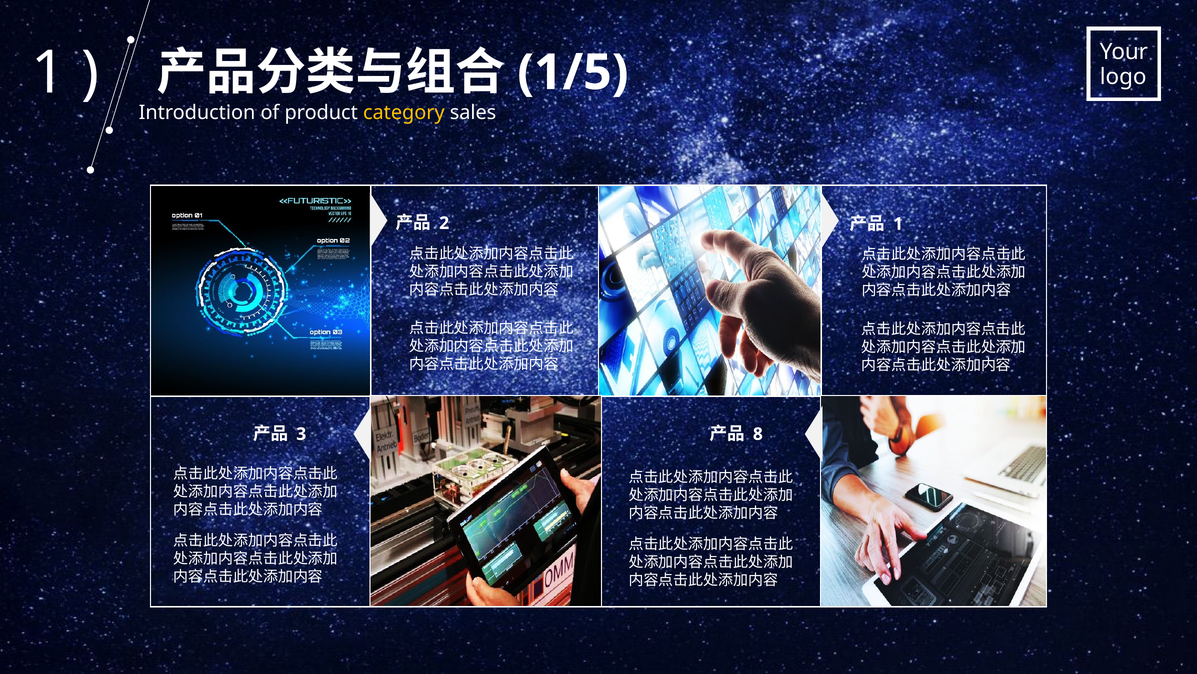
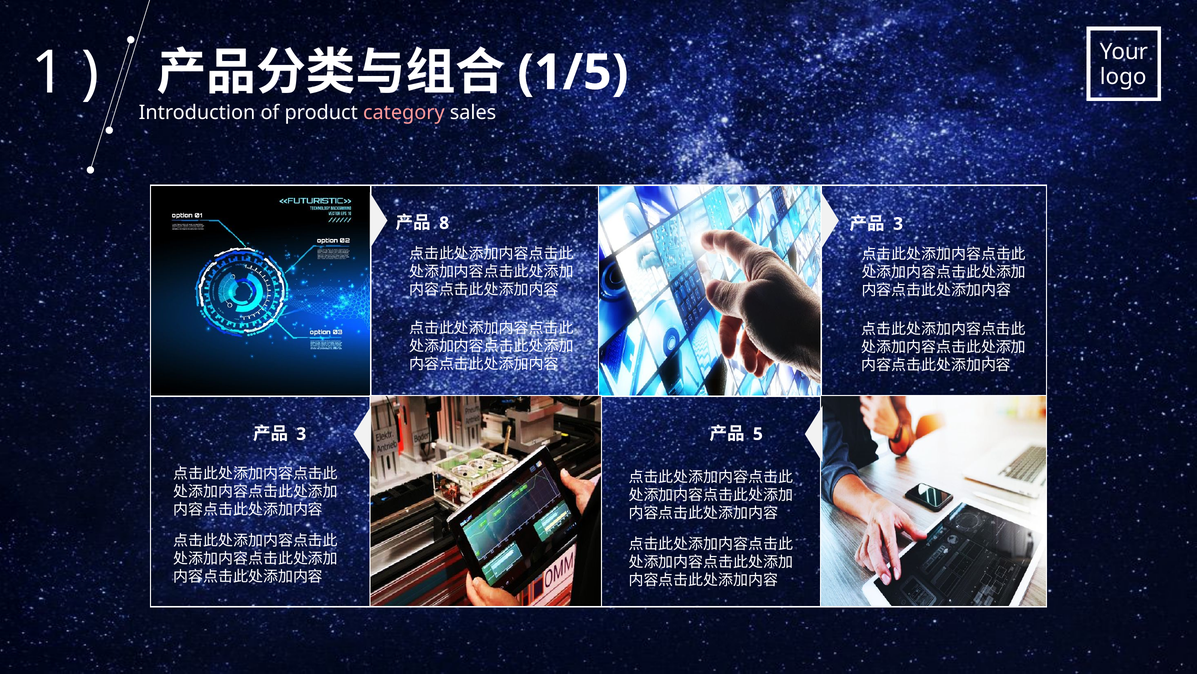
category colour: yellow -> pink
2: 2 -> 8
1 at (898, 224): 1 -> 3
8: 8 -> 5
